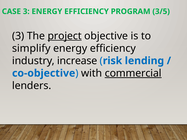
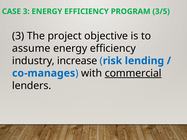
project underline: present -> none
simplify: simplify -> assume
co-objective: co-objective -> co-manages
